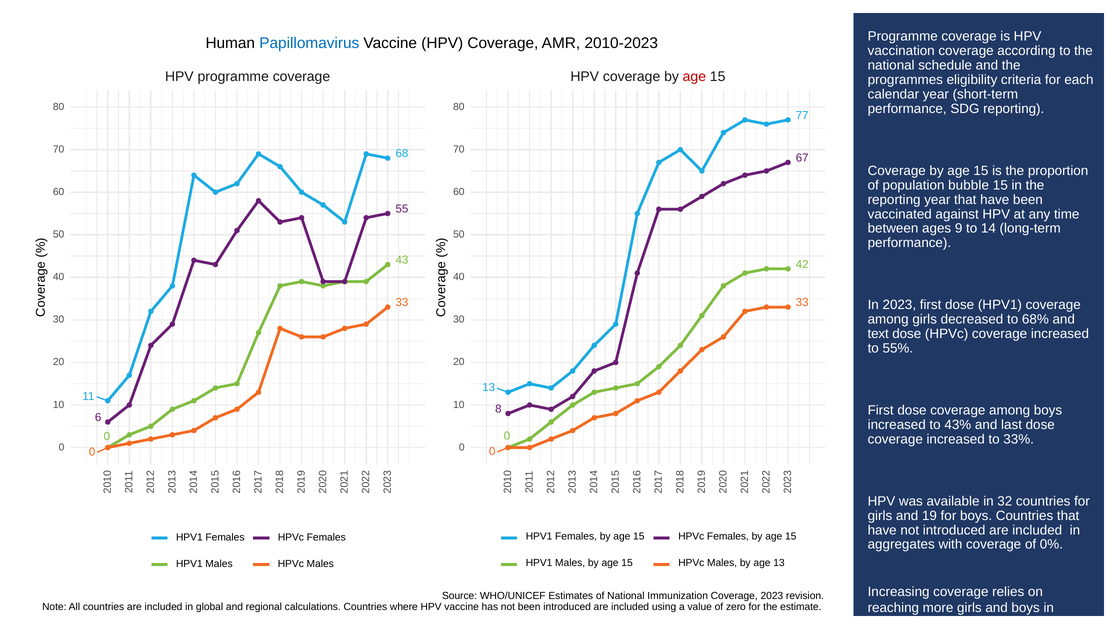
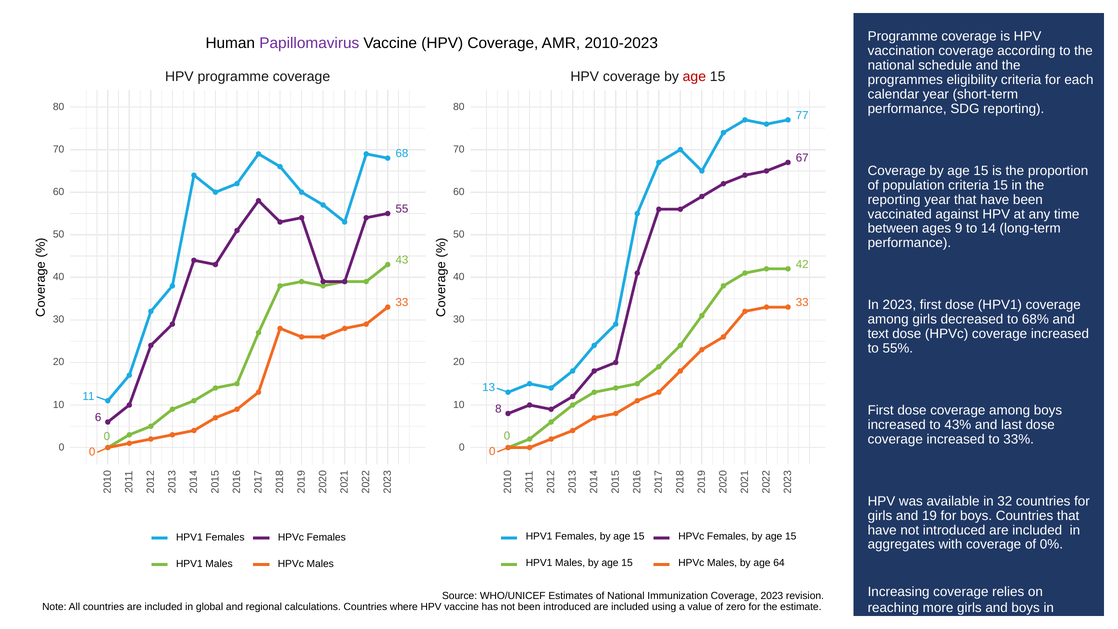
Papillomavirus colour: blue -> purple
population bubble: bubble -> criteria
age 13: 13 -> 64
